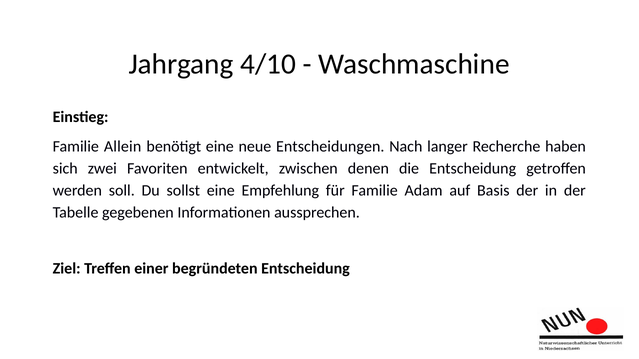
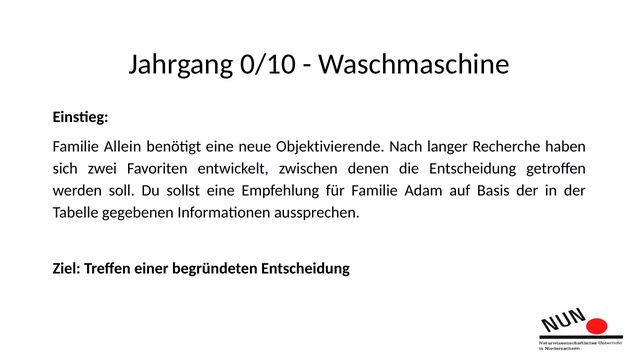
4/10: 4/10 -> 0/10
Entscheidungen: Entscheidungen -> Objektivierende
